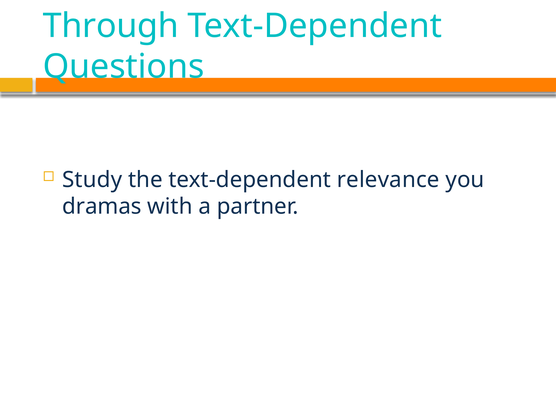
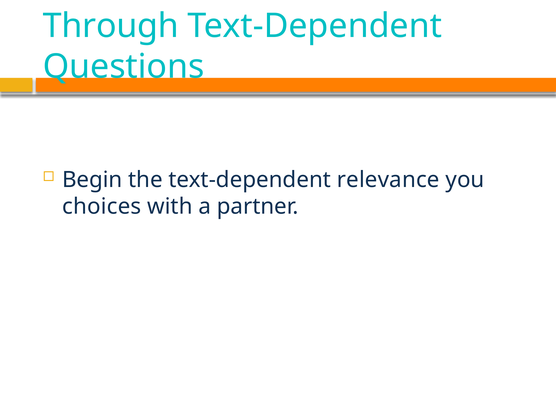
Study: Study -> Begin
dramas: dramas -> choices
